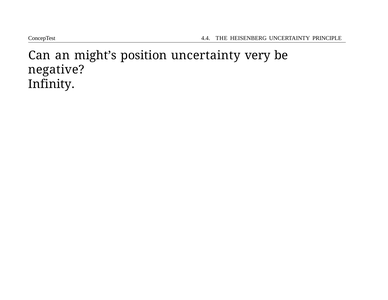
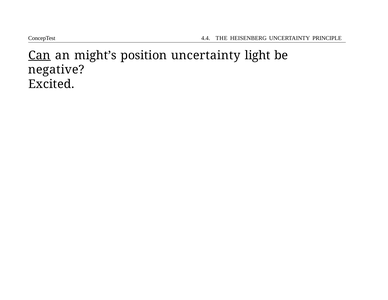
Can underline: none -> present
very: very -> light
Infinity: Infinity -> Excited
